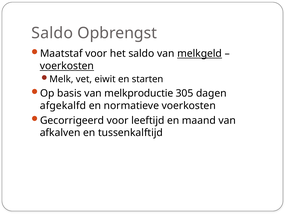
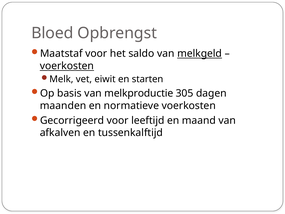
Saldo at (52, 33): Saldo -> Bloed
afgekalfd: afgekalfd -> maanden
